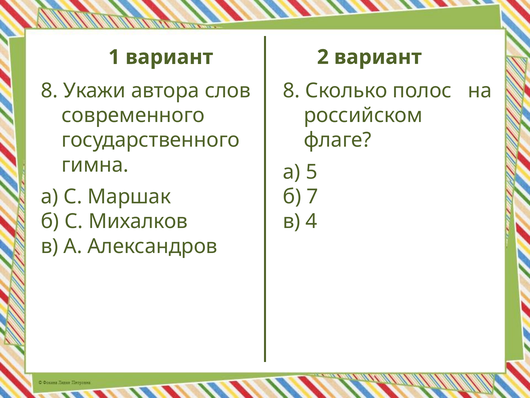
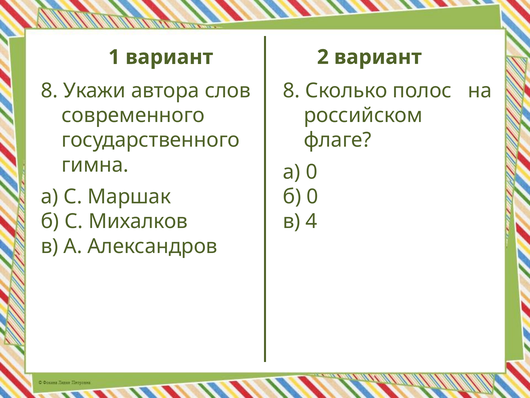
а 5: 5 -> 0
б 7: 7 -> 0
